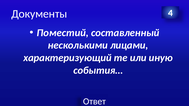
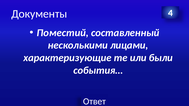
характеризующий: характеризующий -> характеризующие
иную: иную -> были
